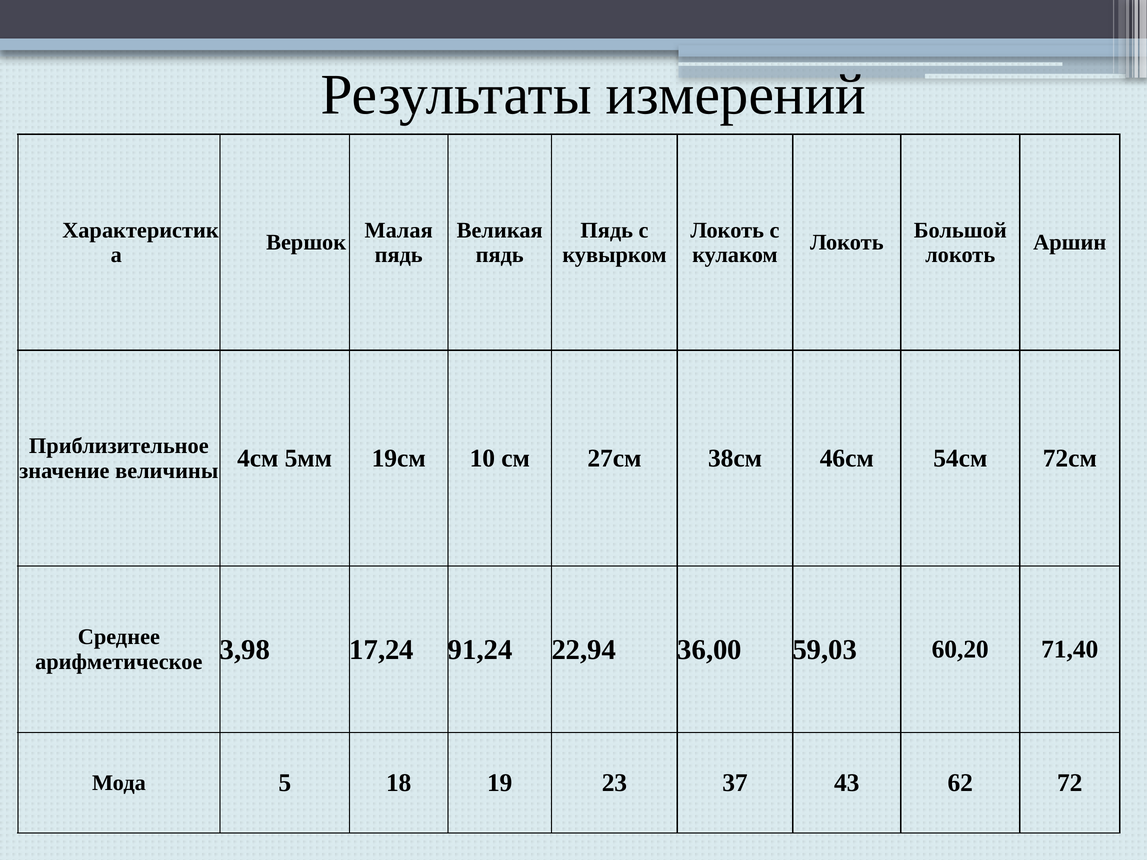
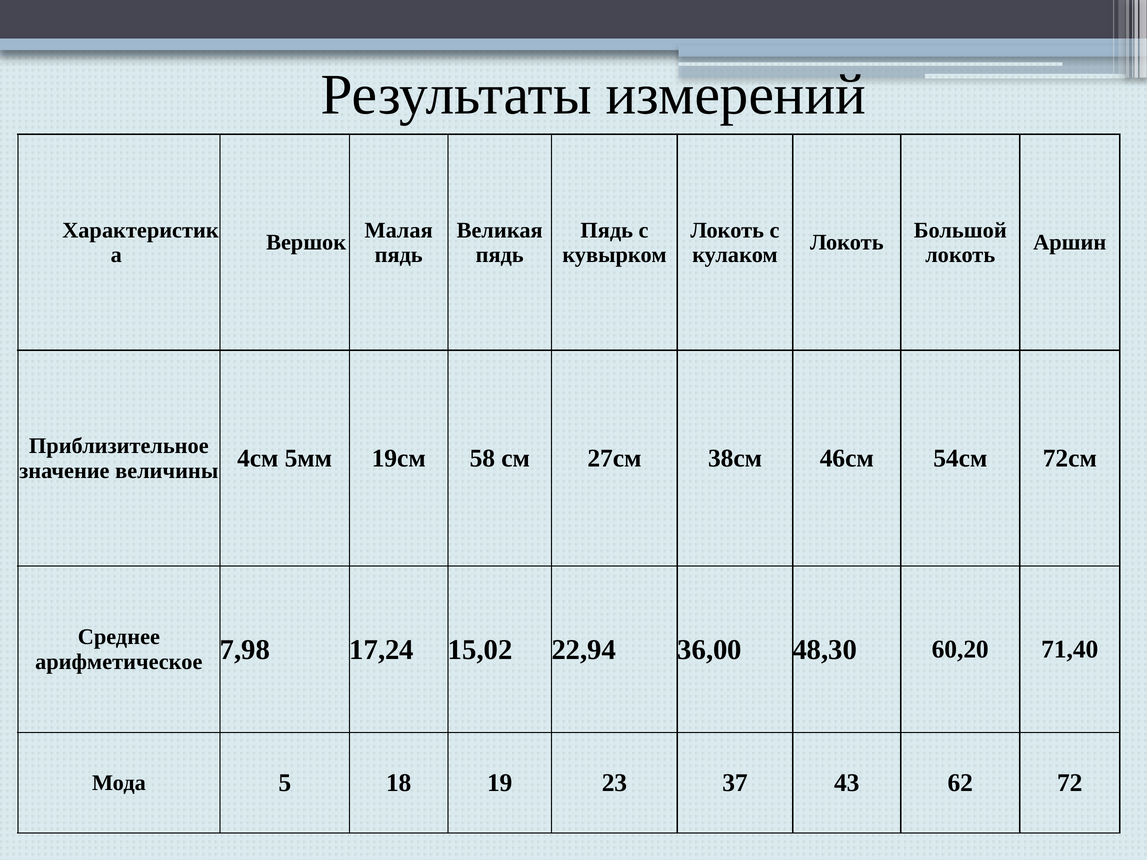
10: 10 -> 58
3,98: 3,98 -> 7,98
91,24: 91,24 -> 15,02
59,03: 59,03 -> 48,30
